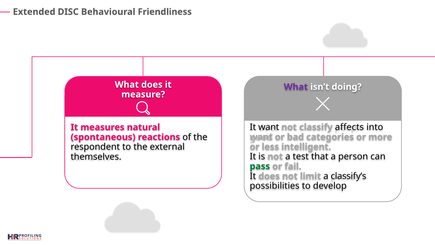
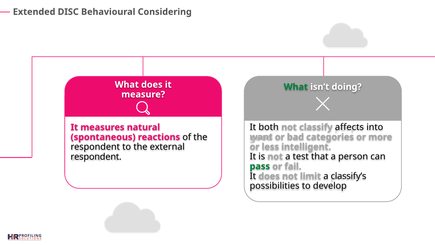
Friendliness: Friendliness -> Considering
What at (296, 87) colour: purple -> green
It want: want -> both
themselves at (96, 157): themselves -> respondent
